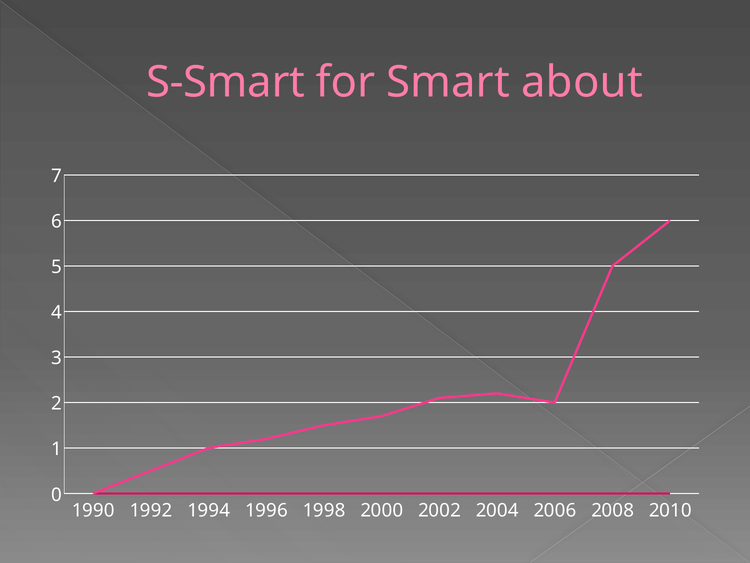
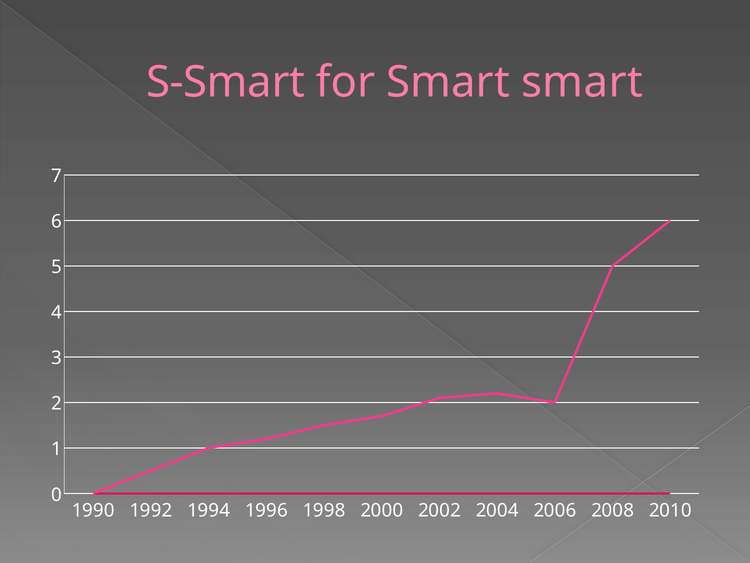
Smart about: about -> smart
